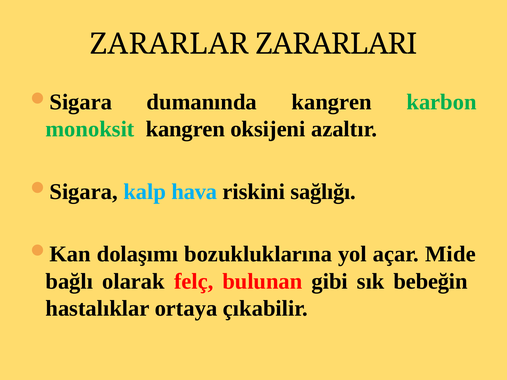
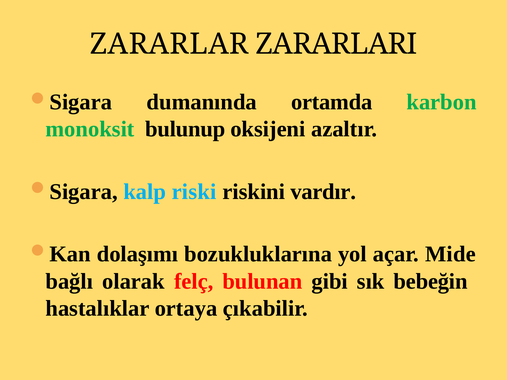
dumanında kangren: kangren -> ortamda
monoksit kangren: kangren -> bulunup
hava: hava -> riski
sağlığı: sağlığı -> vardır
